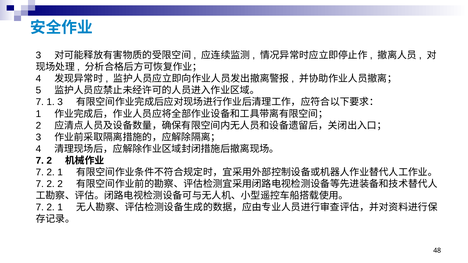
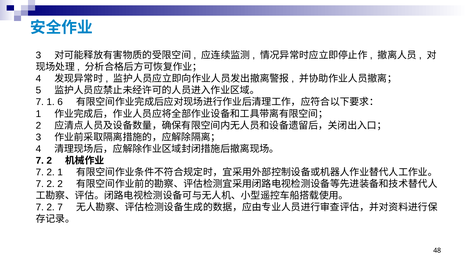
1 3: 3 -> 6
1 at (60, 208): 1 -> 7
